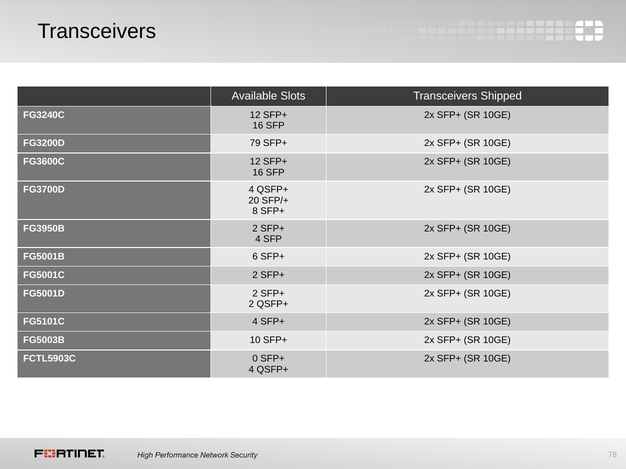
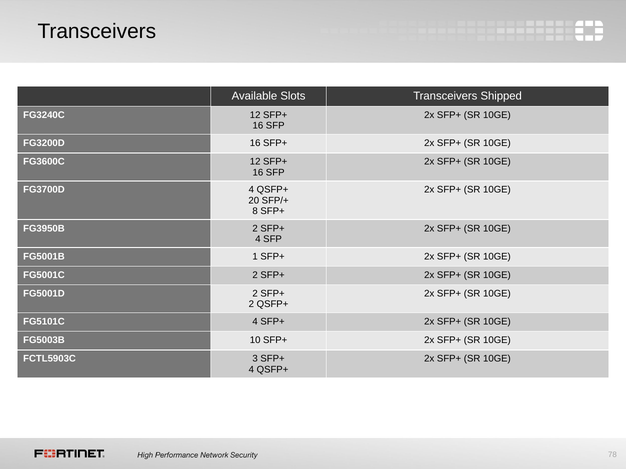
FG3200D 79: 79 -> 16
6: 6 -> 1
0: 0 -> 3
